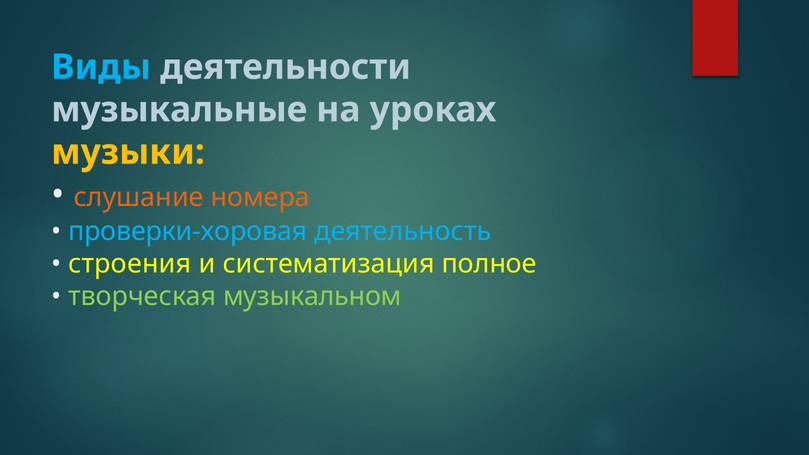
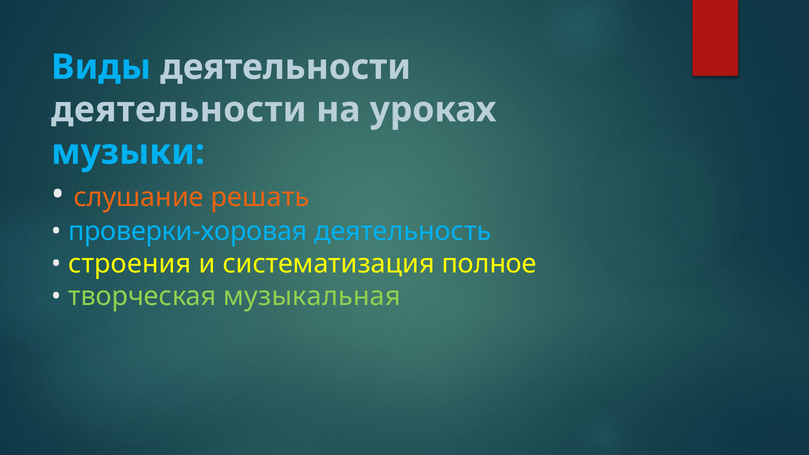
музыкальные at (179, 110): музыкальные -> деятельности
музыки colour: yellow -> light blue
номера: номера -> решать
музыкальном: музыкальном -> музыкальная
